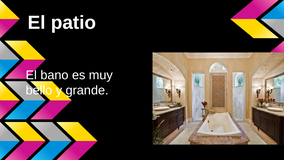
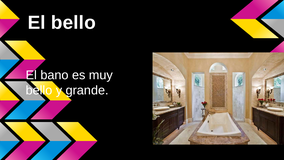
El patio: patio -> bello
